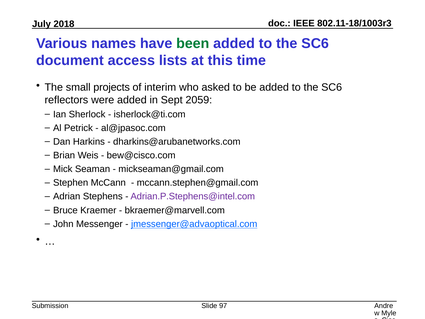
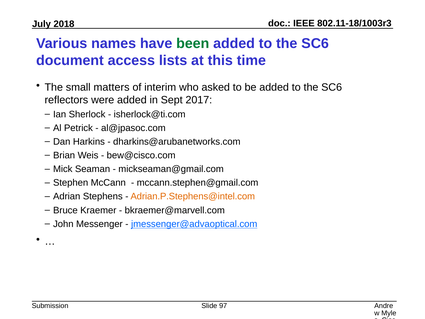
projects: projects -> matters
2059: 2059 -> 2017
Adrian.P.Stephens@intel.com colour: purple -> orange
